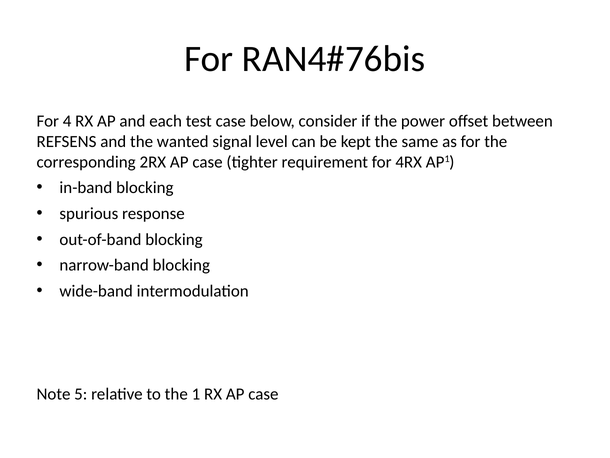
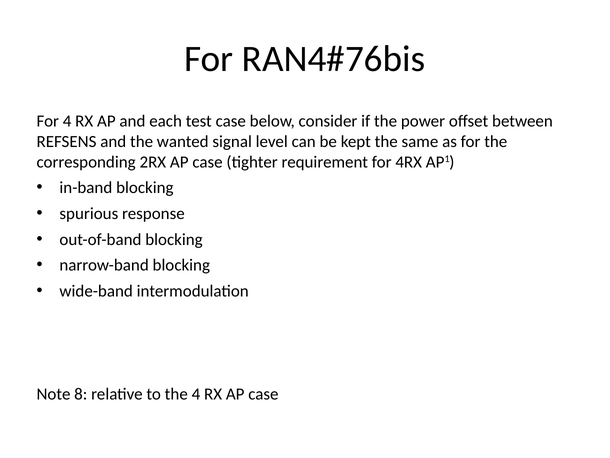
5: 5 -> 8
the 1: 1 -> 4
